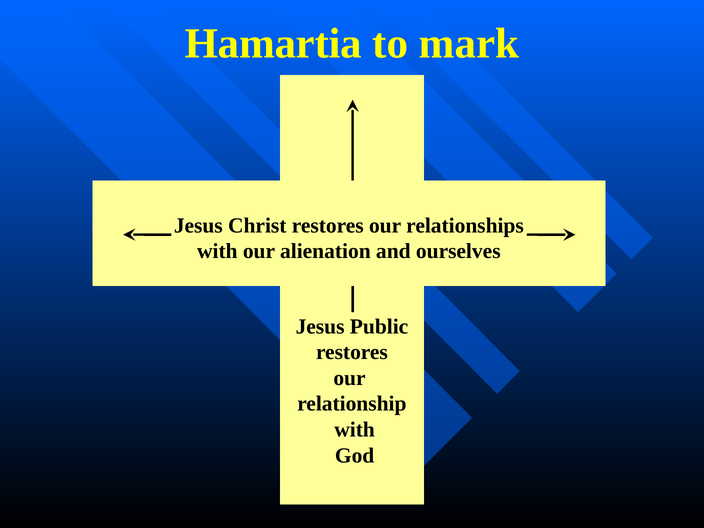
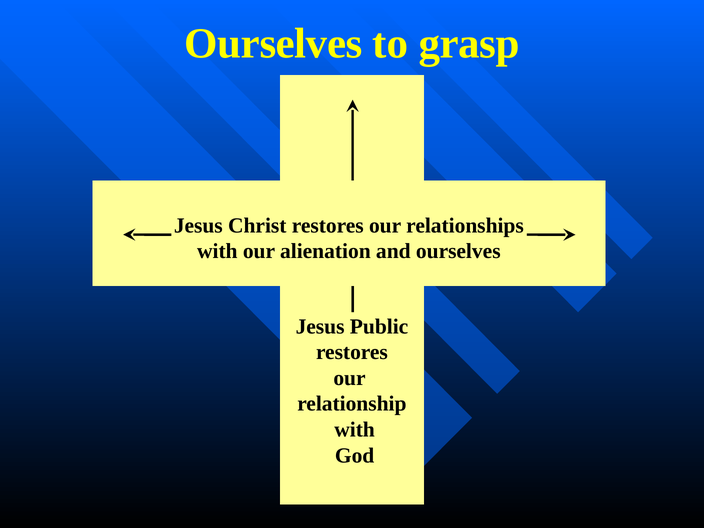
Hamartia at (273, 43): Hamartia -> Ourselves
mark: mark -> grasp
